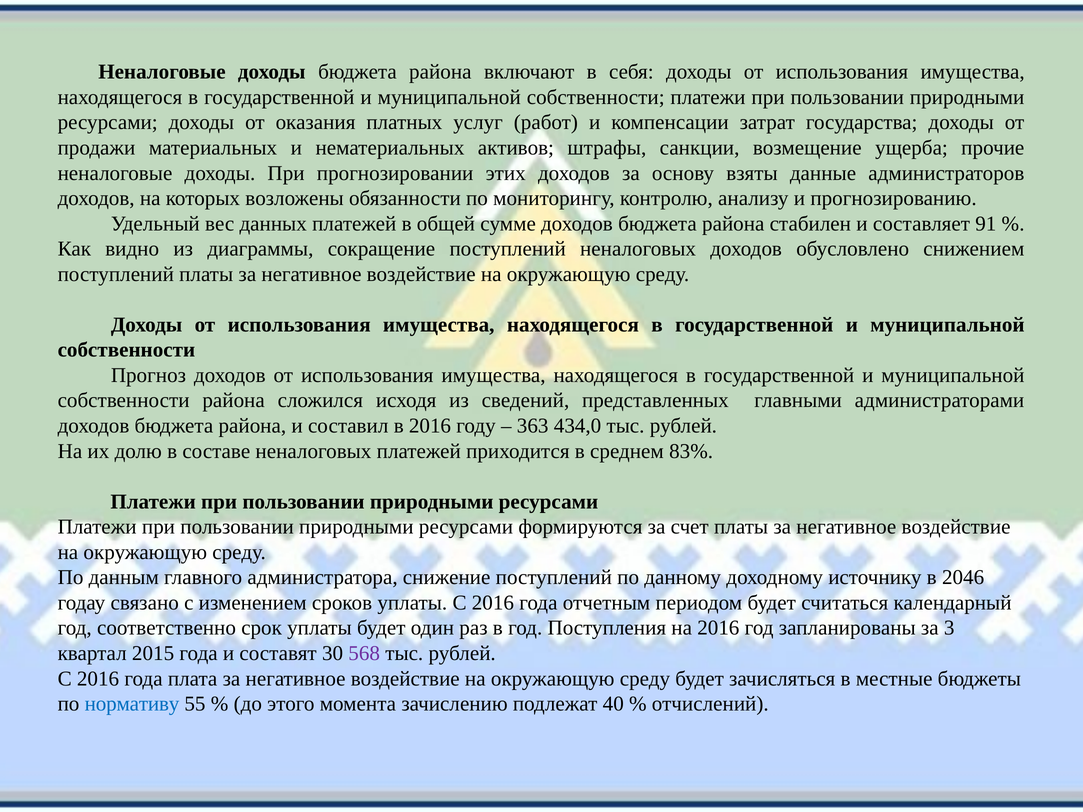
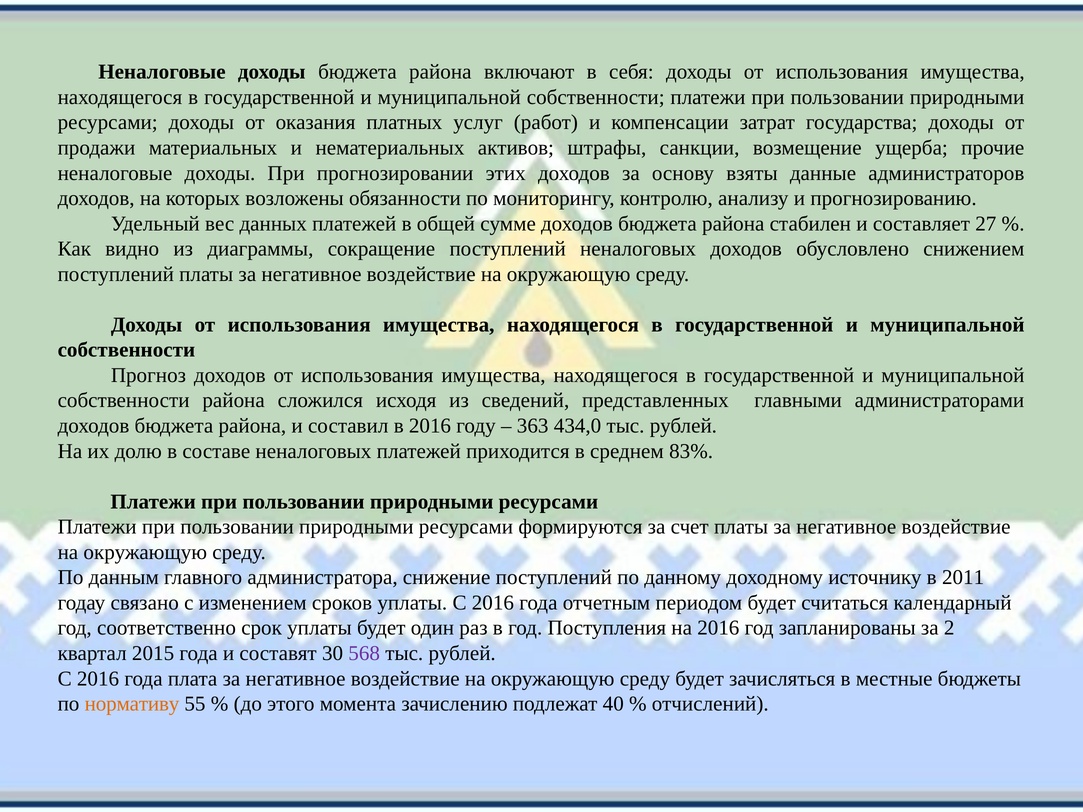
91: 91 -> 27
2046: 2046 -> 2011
3: 3 -> 2
нормативу colour: blue -> orange
